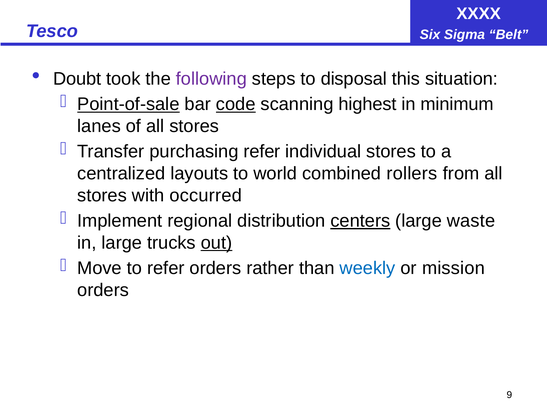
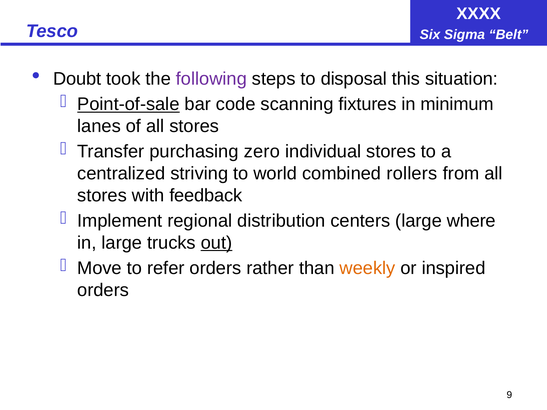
code underline: present -> none
highest: highest -> fixtures
purchasing refer: refer -> zero
layouts: layouts -> striving
occurred: occurred -> feedback
centers underline: present -> none
waste: waste -> where
weekly colour: blue -> orange
mission: mission -> inspired
